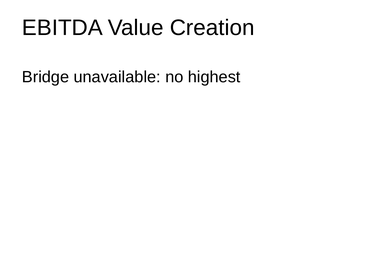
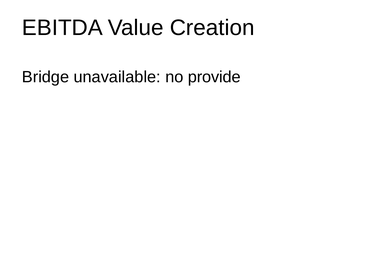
highest: highest -> provide
